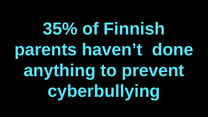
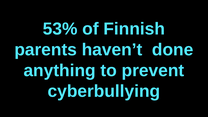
35%: 35% -> 53%
